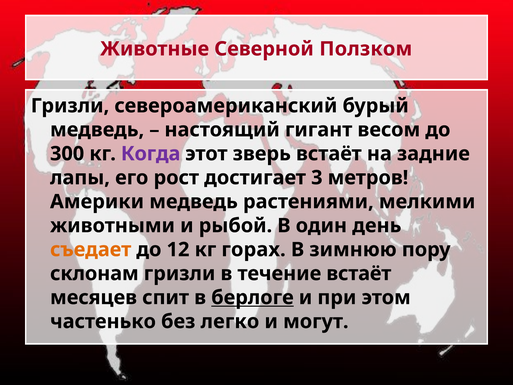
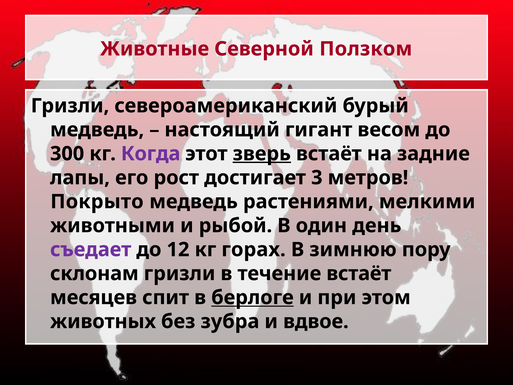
зверь underline: none -> present
Америки: Америки -> Покрыто
съедает colour: orange -> purple
частенько: частенько -> животных
легко: легко -> зубра
могут: могут -> вдвое
